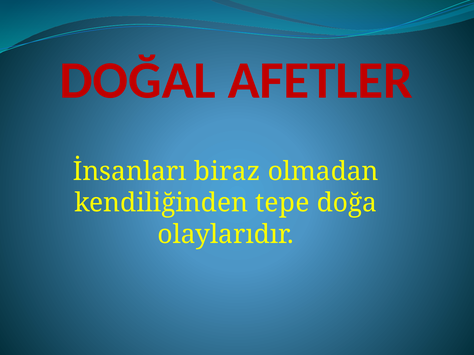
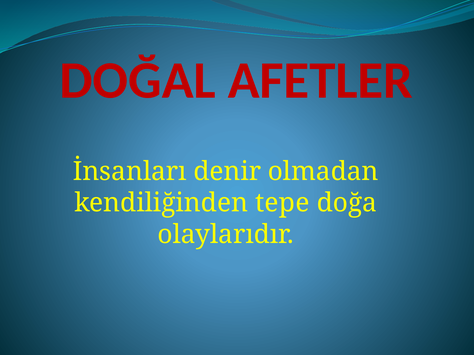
biraz: biraz -> denir
